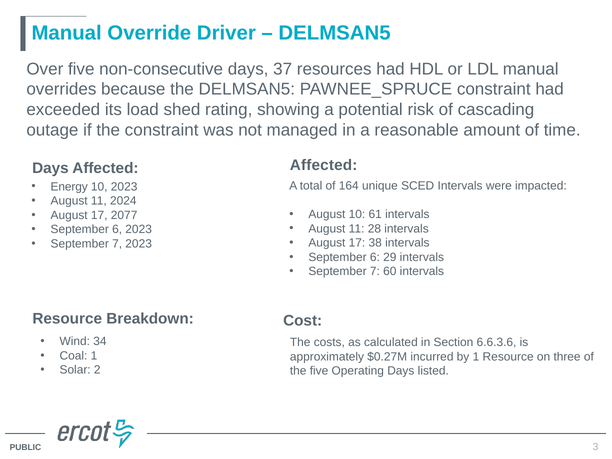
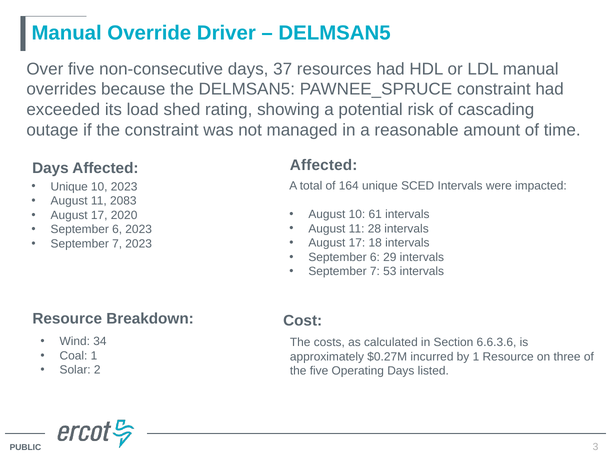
Energy at (69, 187): Energy -> Unique
2024: 2024 -> 2083
2077: 2077 -> 2020
38: 38 -> 18
60: 60 -> 53
